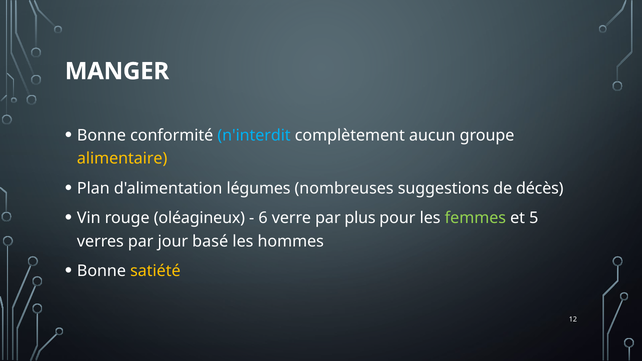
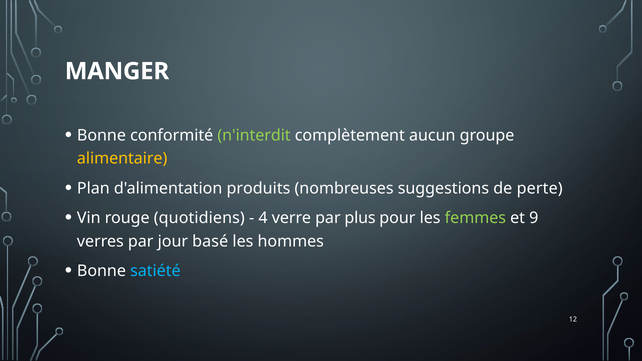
n'interdit colour: light blue -> light green
légumes: légumes -> produits
décès: décès -> perte
oléagineux: oléagineux -> quotidiens
6: 6 -> 4
5: 5 -> 9
satiété colour: yellow -> light blue
